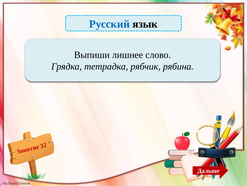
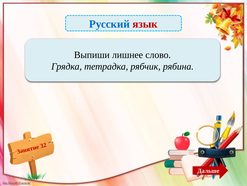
язык colour: black -> red
